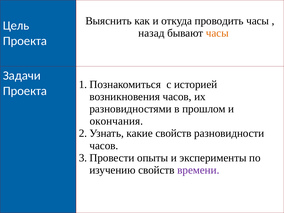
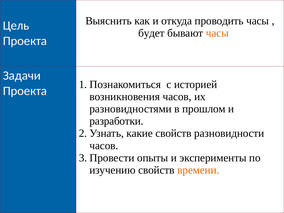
назад: назад -> будет
окончания: окончания -> разработки
времени colour: purple -> orange
